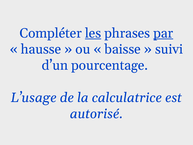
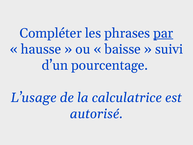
les underline: present -> none
